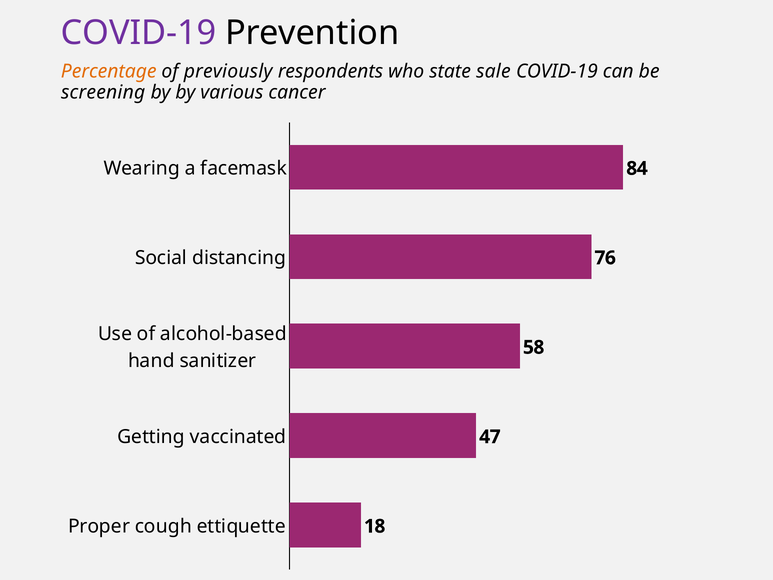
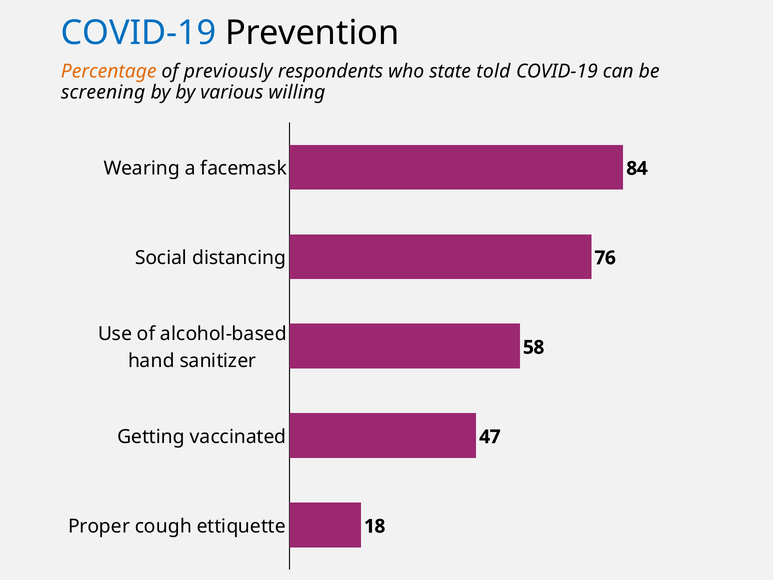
COVID-19 at (139, 33) colour: purple -> blue
sale: sale -> told
cancer: cancer -> willing
